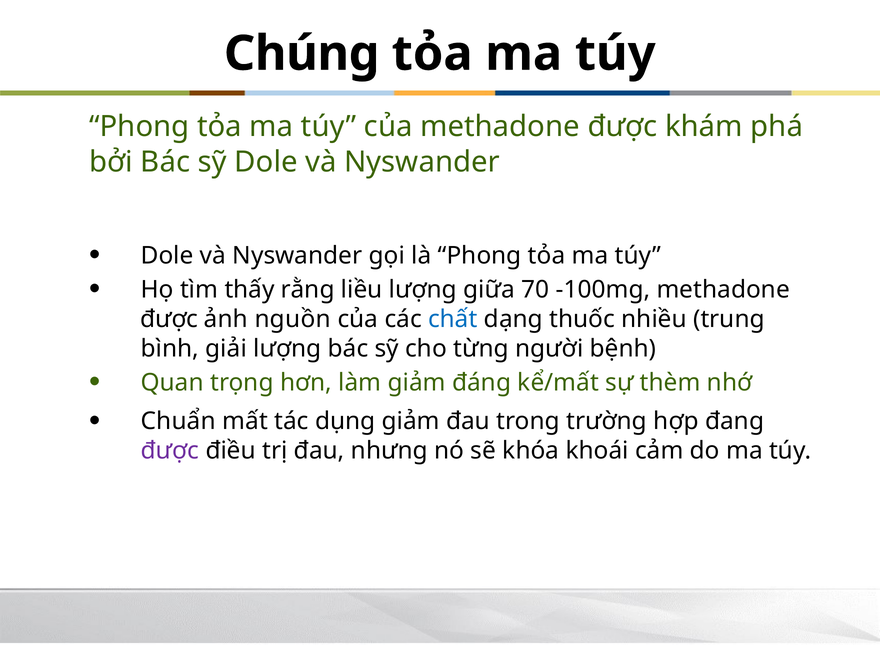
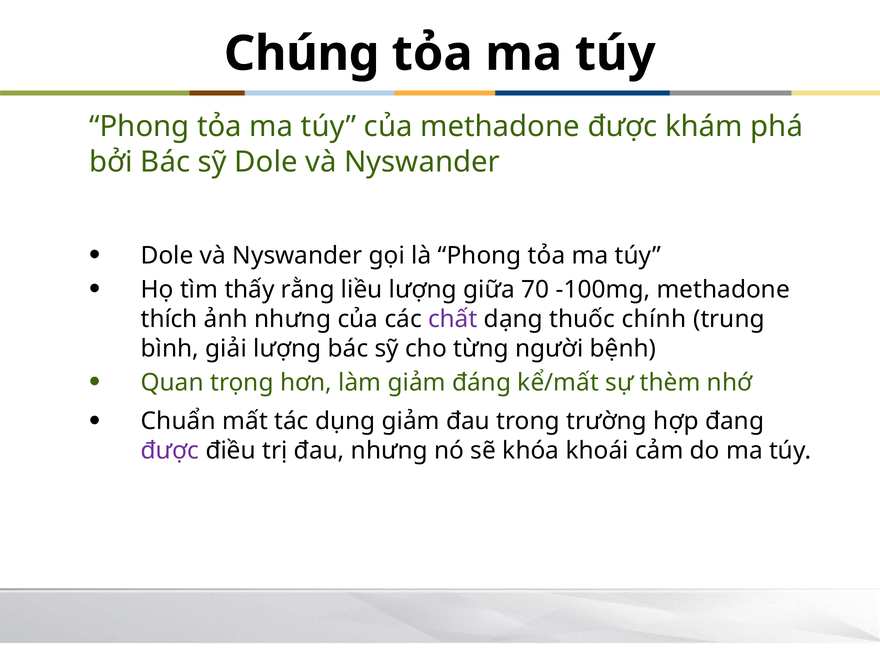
được at (169, 319): được -> thích
ảnh nguồn: nguồn -> nhưng
chất colour: blue -> purple
nhiều: nhiều -> chính
